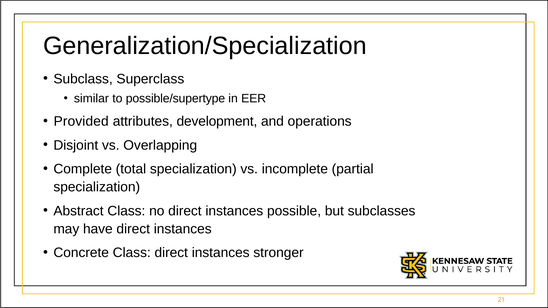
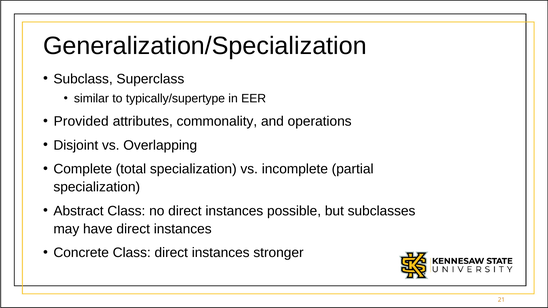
possible/supertype: possible/supertype -> typically/supertype
development: development -> commonality
